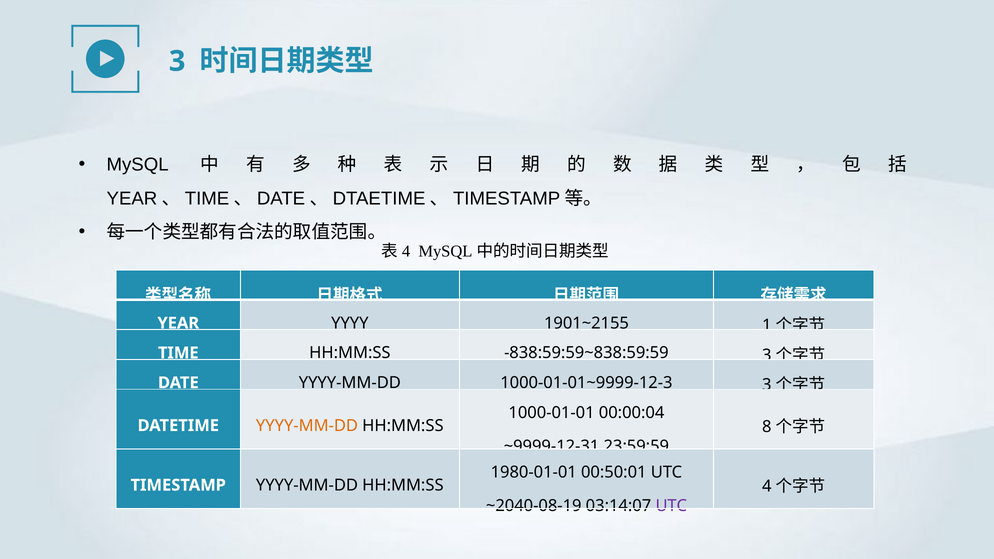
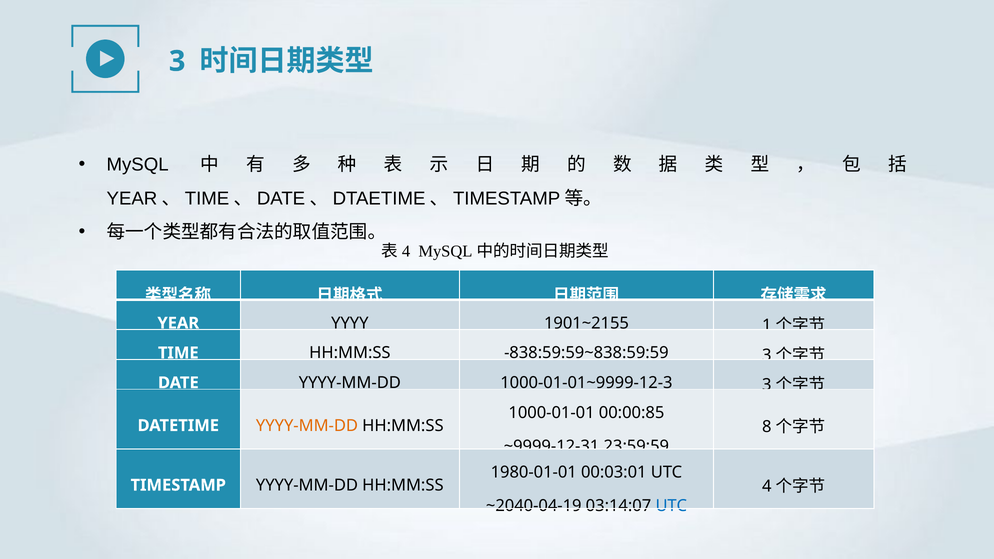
00:00:04: 00:00:04 -> 00:00:85
00:50:01: 00:50:01 -> 00:03:01
~2040-08-19: ~2040-08-19 -> ~2040-04-19
UTC at (671, 506) colour: purple -> blue
